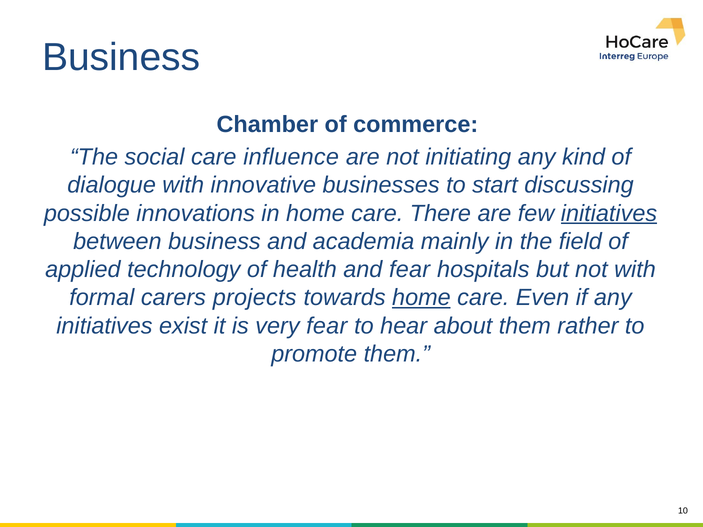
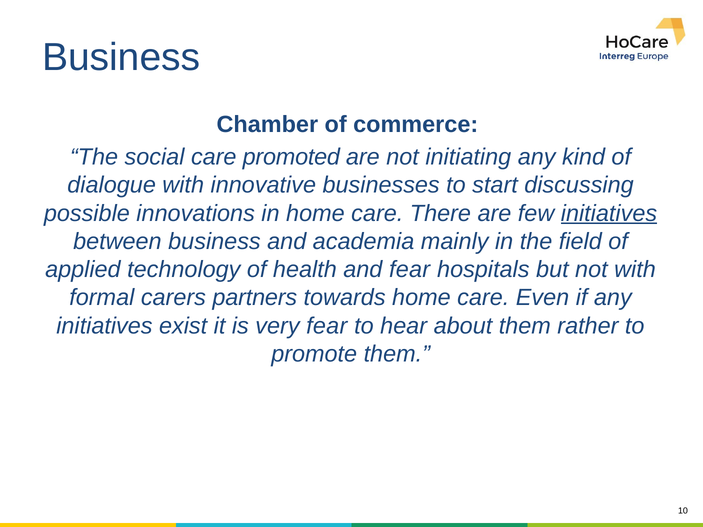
influence: influence -> promoted
projects: projects -> partners
home at (421, 298) underline: present -> none
